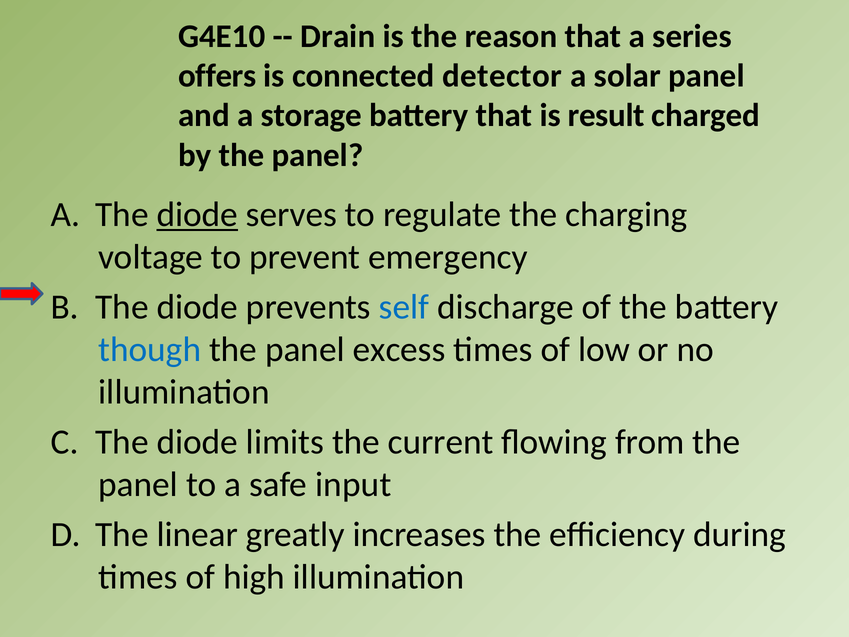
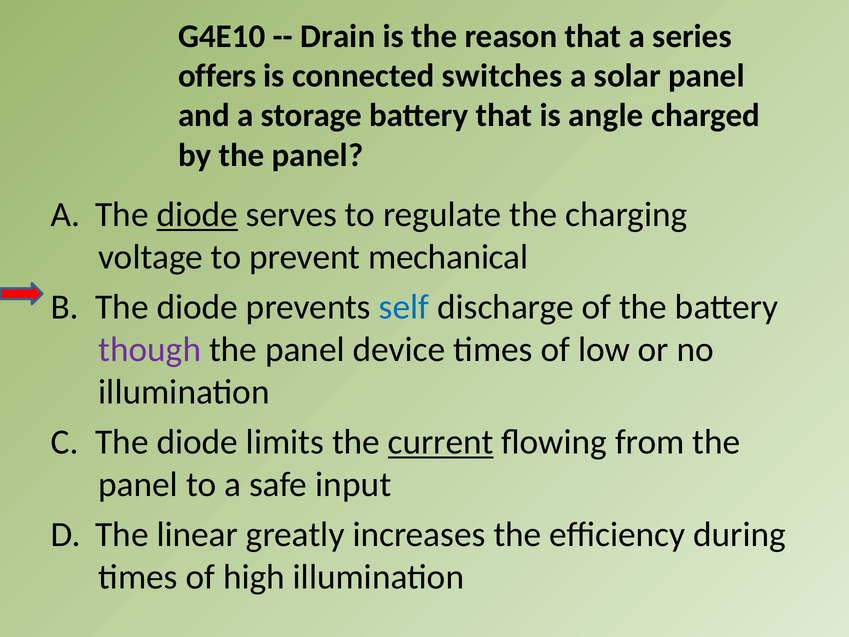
detector: detector -> switches
result: result -> angle
emergency: emergency -> mechanical
though colour: blue -> purple
excess: excess -> device
current underline: none -> present
